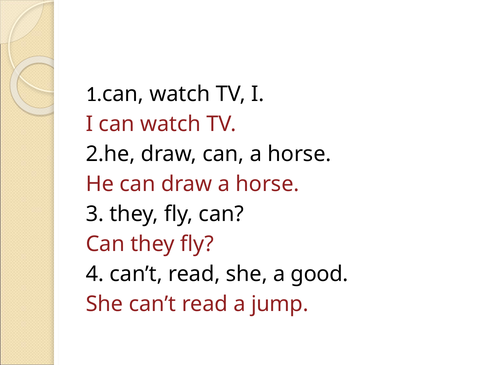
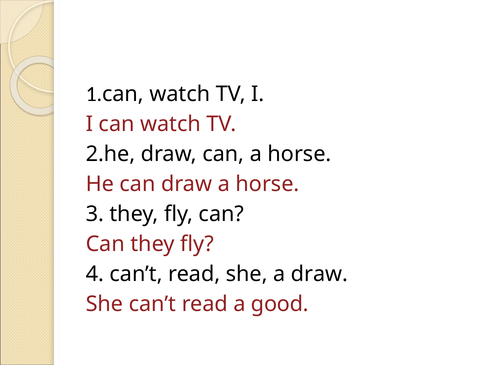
a good: good -> draw
jump: jump -> good
